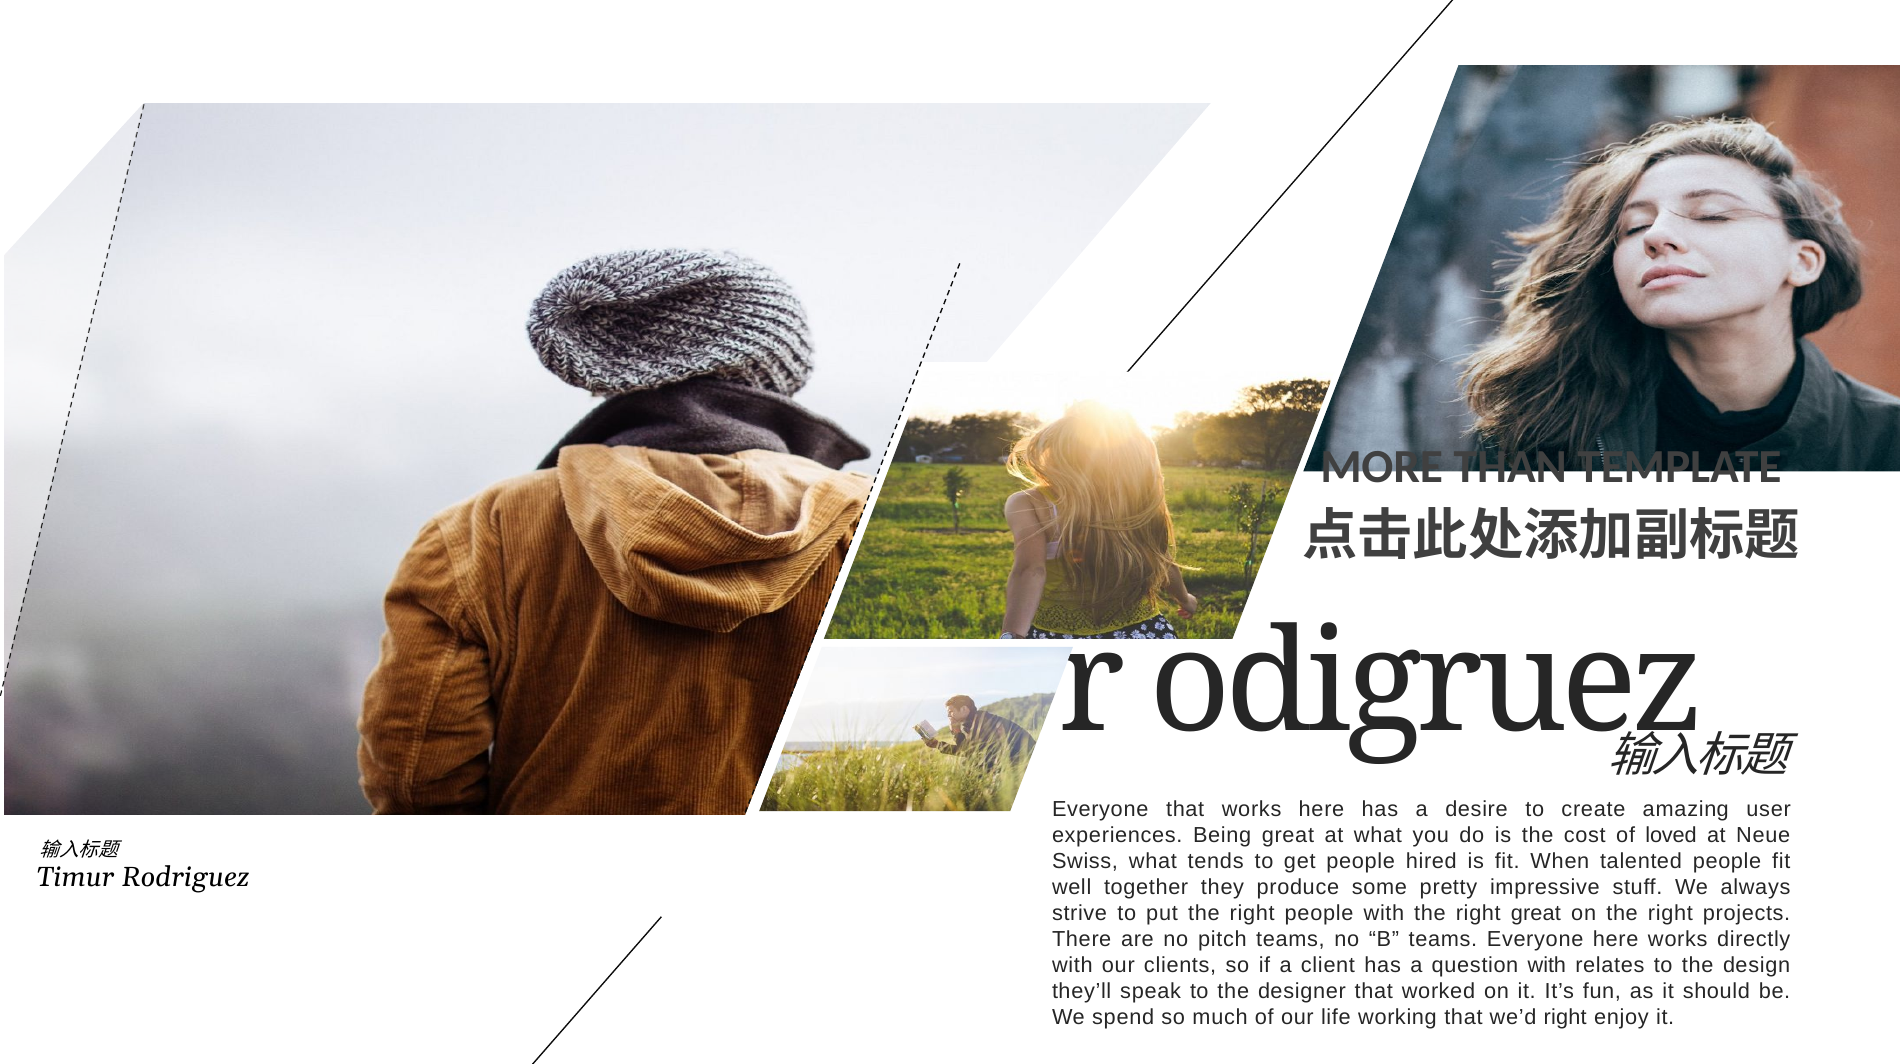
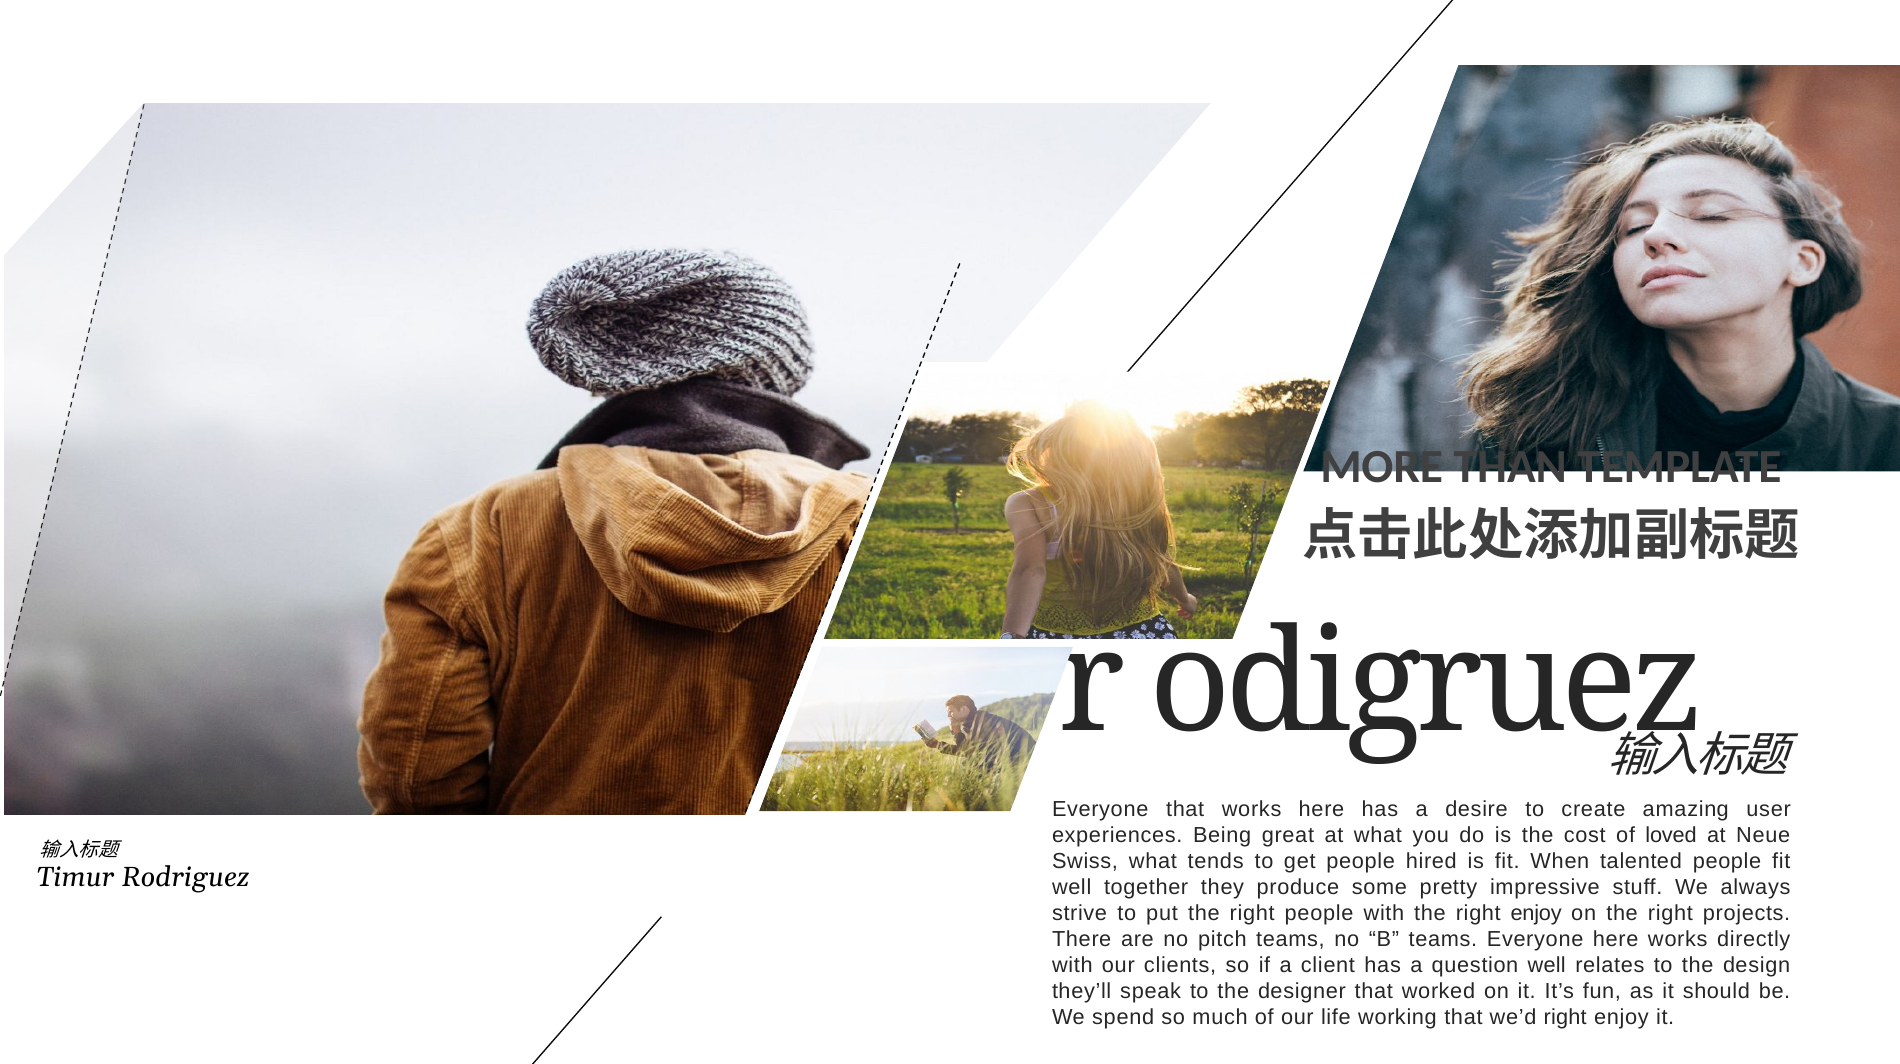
the right great: great -> enjoy
question with: with -> well
